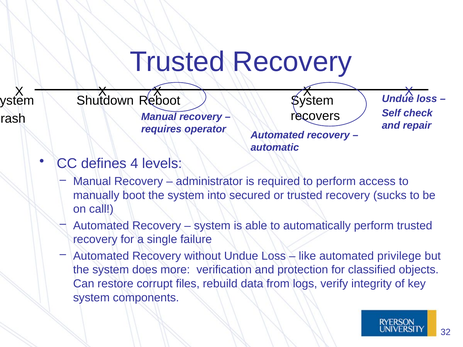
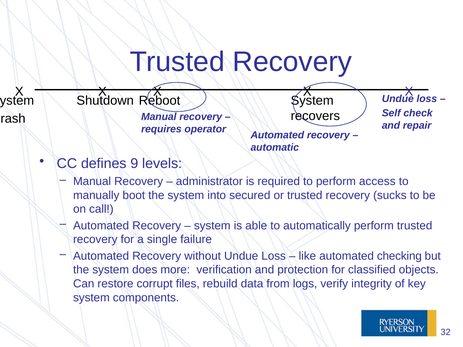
4: 4 -> 9
privilege: privilege -> checking
